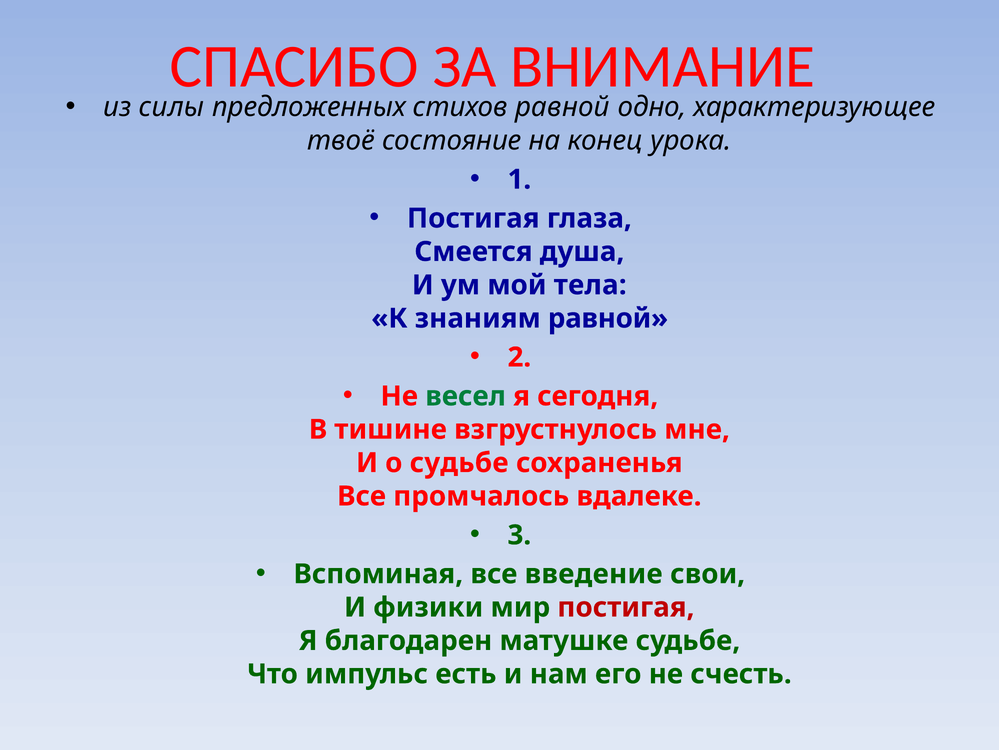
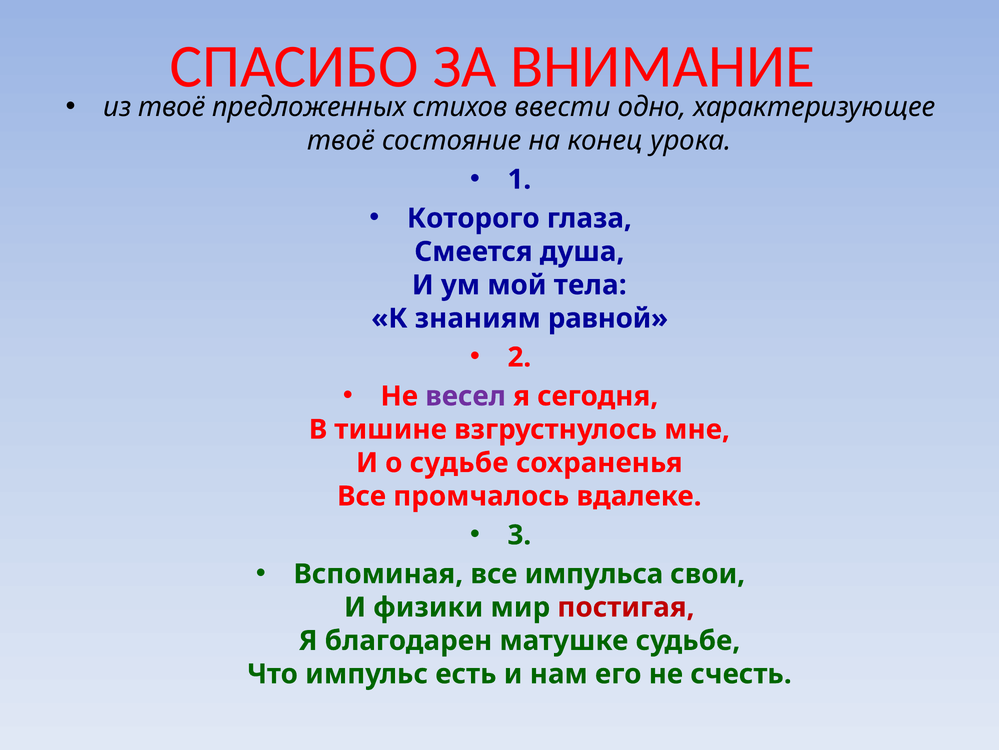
из силы: силы -> твоё
стихов равной: равной -> ввести
Постигая at (473, 218): Постигая -> Которого
весел colour: green -> purple
введение: введение -> импульса
